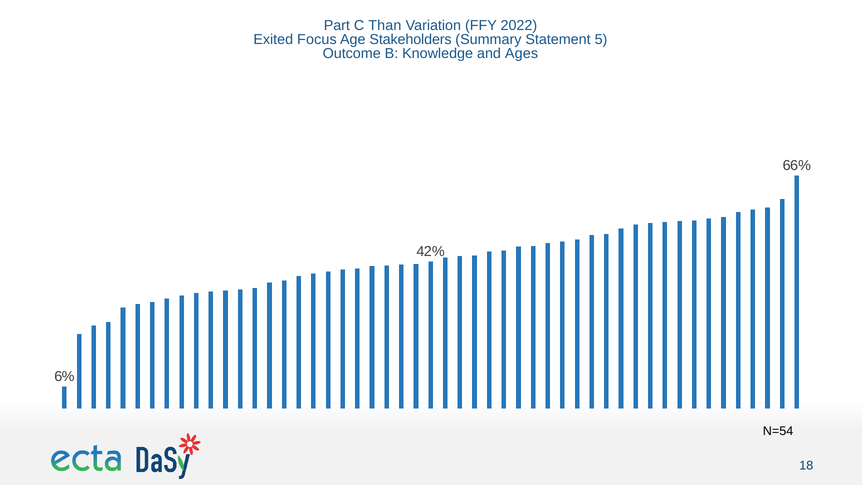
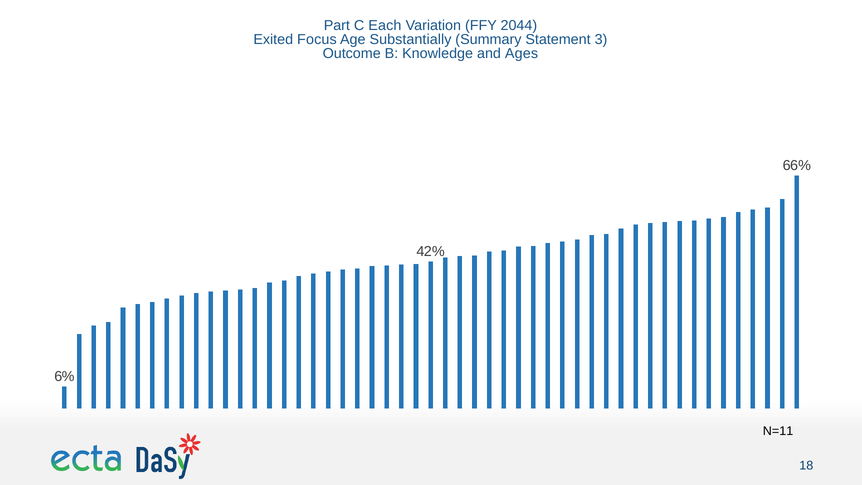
Than: Than -> Each
2022: 2022 -> 2044
Stakeholders: Stakeholders -> Substantially
5: 5 -> 3
N=54: N=54 -> N=11
